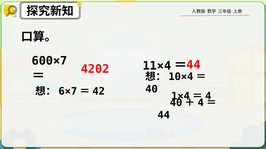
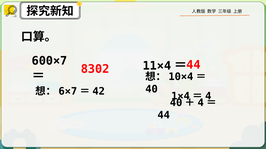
4202: 4202 -> 8302
